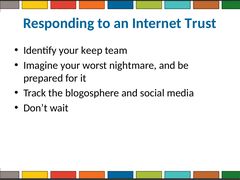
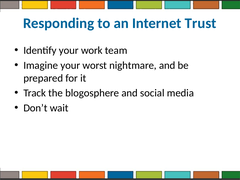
keep: keep -> work
